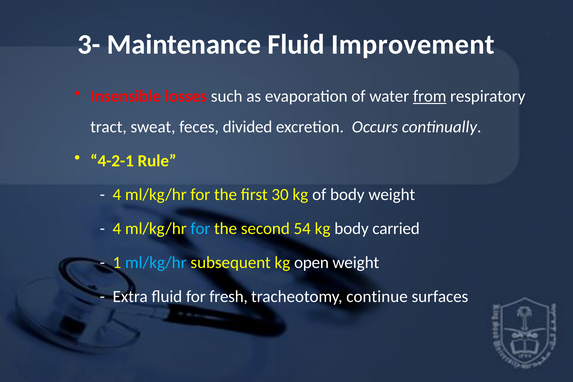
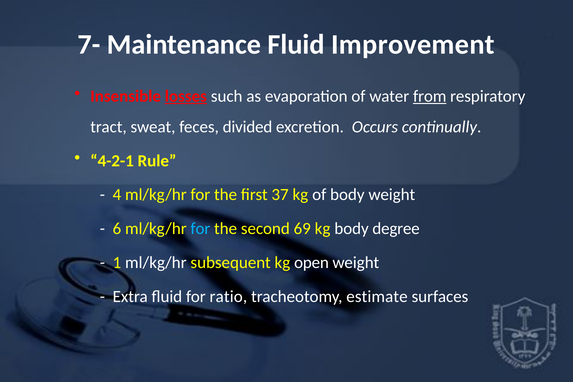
3-: 3- -> 7-
losses underline: none -> present
30: 30 -> 37
4 at (117, 229): 4 -> 6
54: 54 -> 69
carried: carried -> degree
ml/kg/hr at (156, 263) colour: light blue -> white
fresh: fresh -> ratio
continue: continue -> estimate
